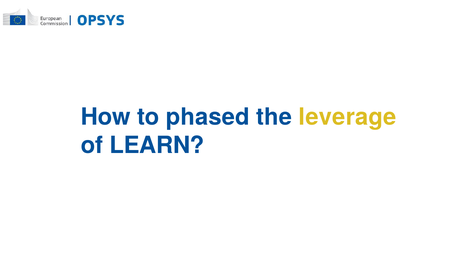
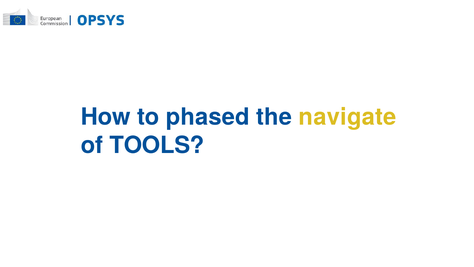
leverage: leverage -> navigate
LEARN: LEARN -> TOOLS
